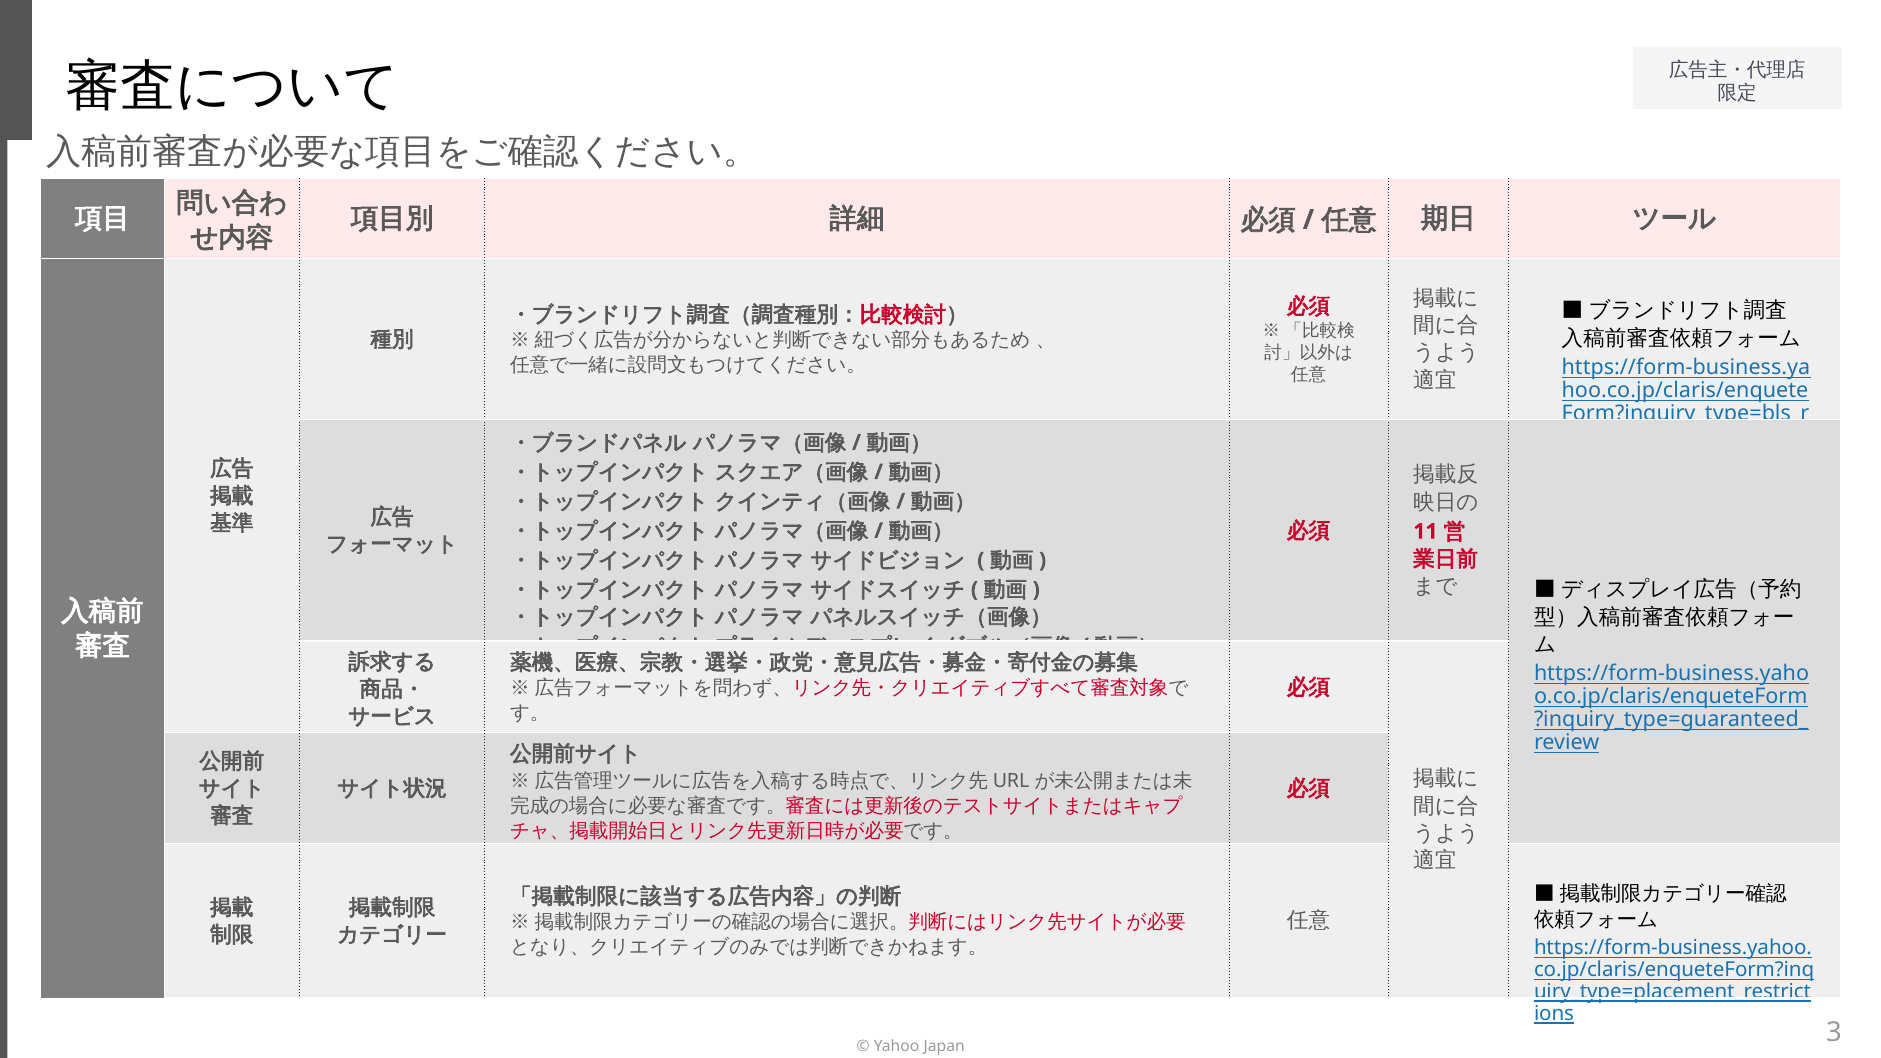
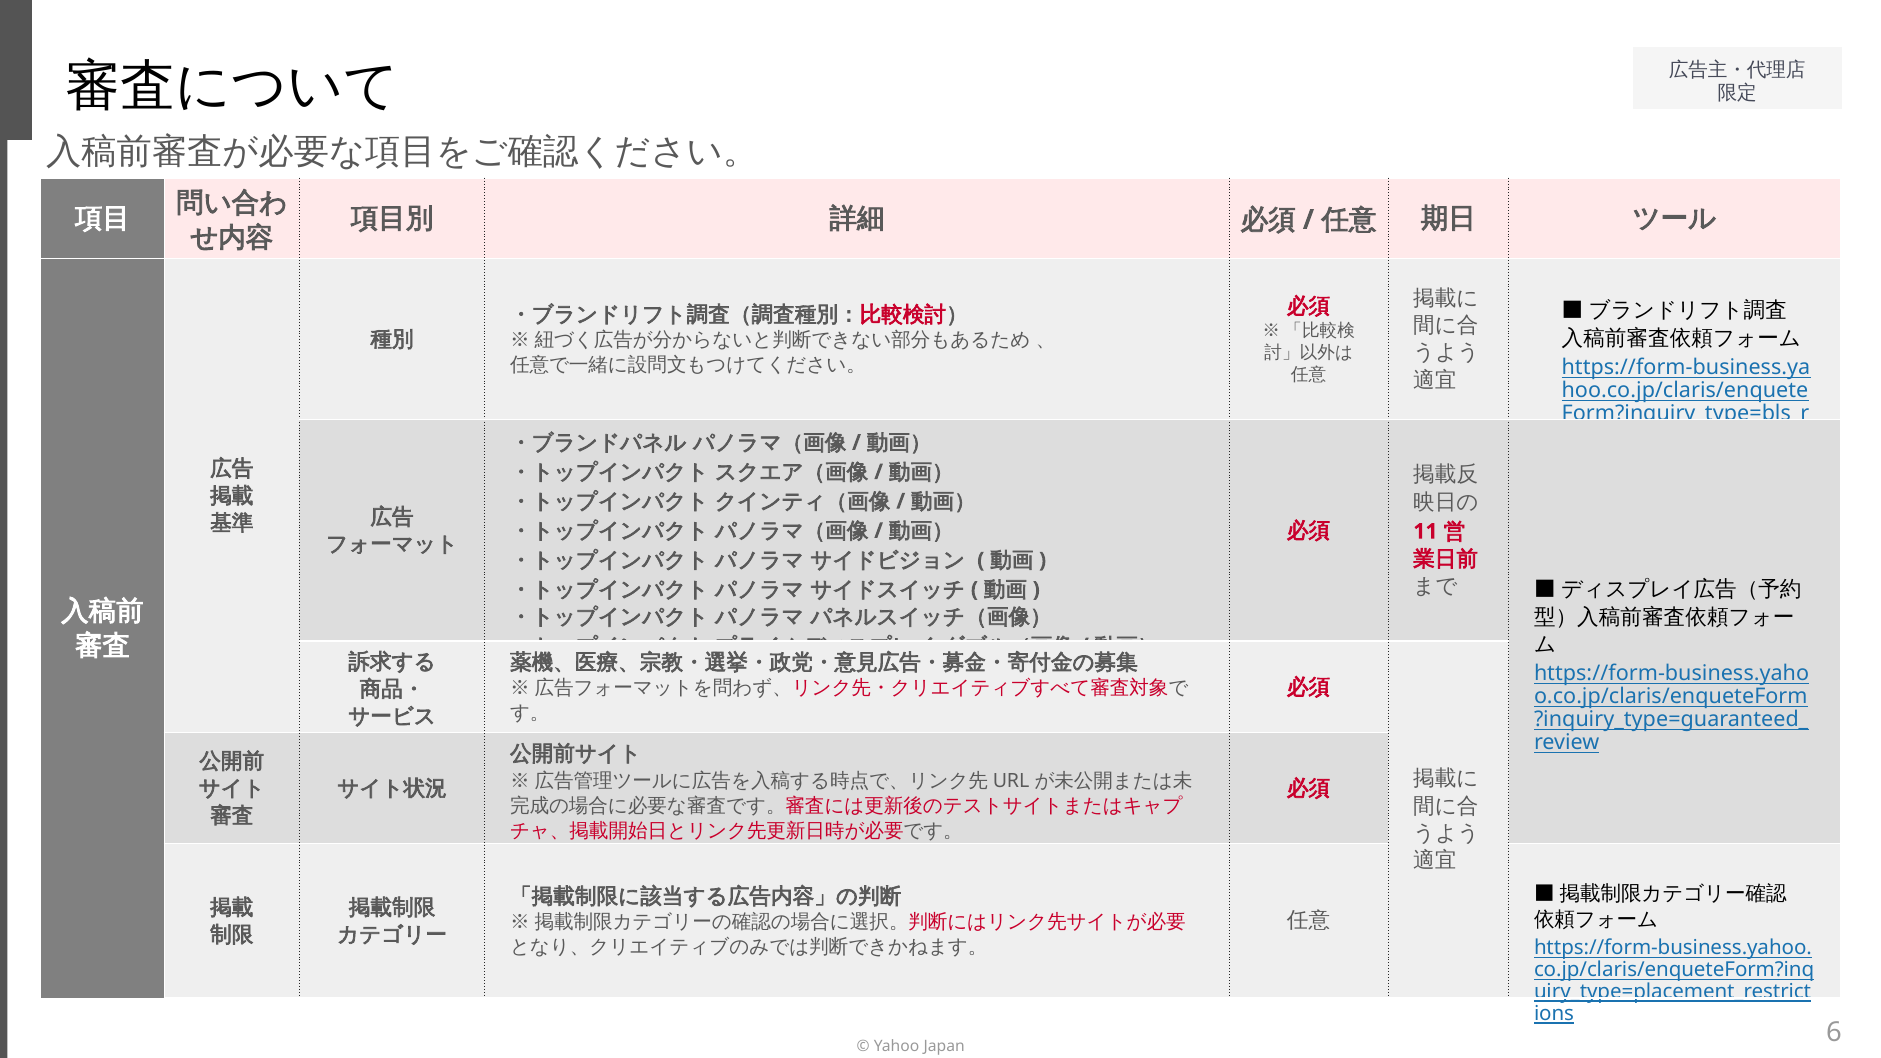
3: 3 -> 6
